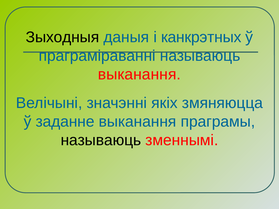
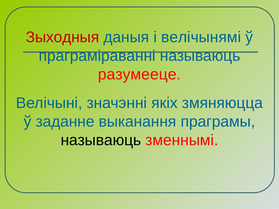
Зыходныя colour: black -> red
канкрэтных: канкрэтных -> велічынямі
выканання at (139, 74): выканання -> разумееце
